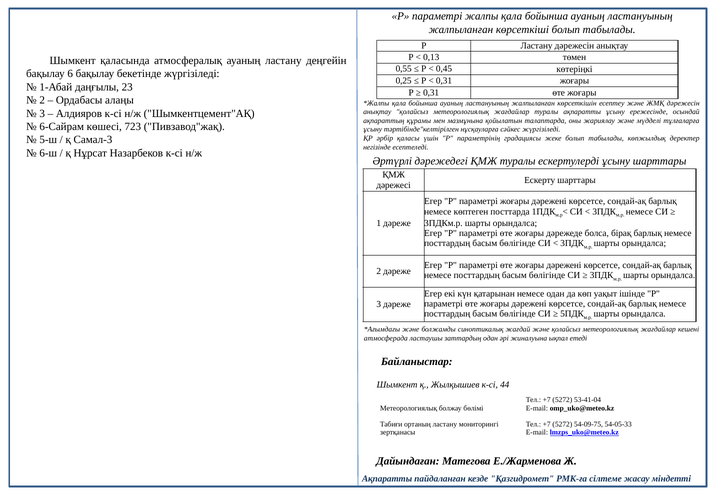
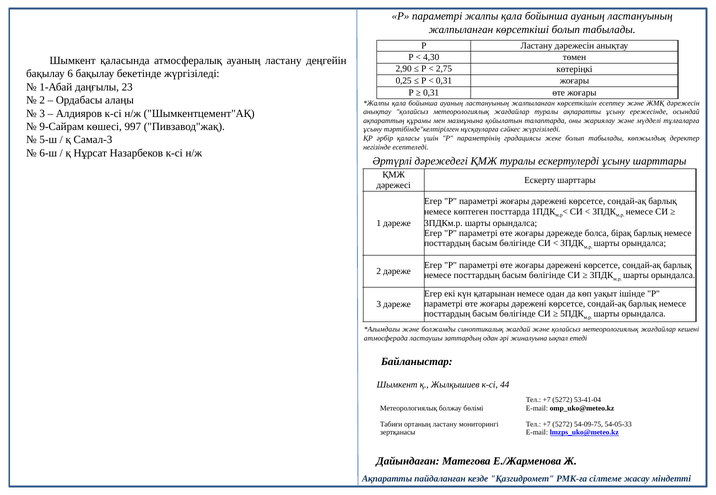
0,13: 0,13 -> 4,30
0,55: 0,55 -> 2,90
0,45: 0,45 -> 2,75
6-Сайрам: 6-Сайрам -> 9-Сайрам
723: 723 -> 997
